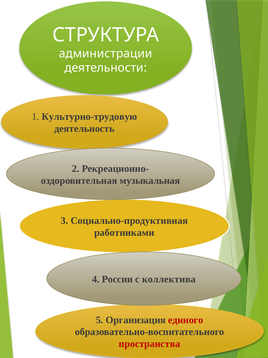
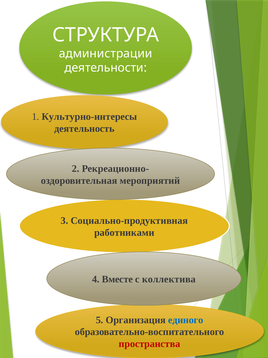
Культурно-трудовую: Культурно-трудовую -> Культурно-интересы
музыкальная: музыкальная -> мероприятий
России: России -> Вместе
единого colour: red -> blue
